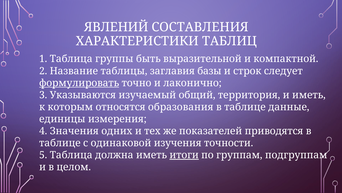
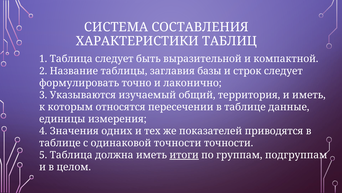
ЯВЛЕНИЙ: ЯВЛЕНИЙ -> СИСТЕМА
Таблица группы: группы -> следует
формулировать underline: present -> none
образования: образования -> пересечении
одинаковой изучения: изучения -> точности
